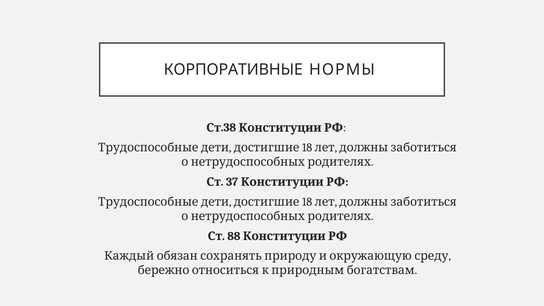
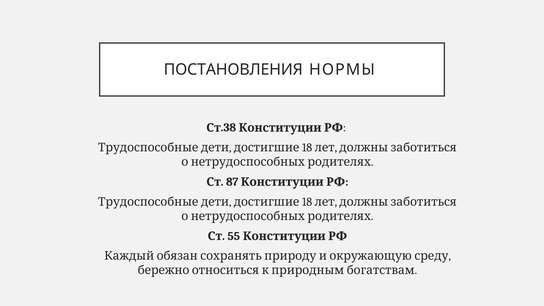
КОРПОРАТИВНЫЕ: КОРПОРАТИВНЫЕ -> ПОСТАНОВЛЕНИЯ
37: 37 -> 87
88: 88 -> 55
